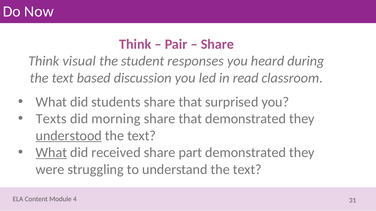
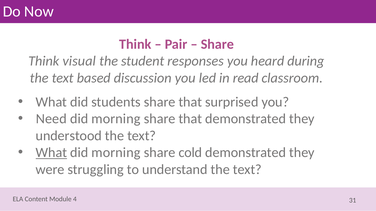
Texts: Texts -> Need
understood underline: present -> none
received at (116, 153): received -> morning
part: part -> cold
